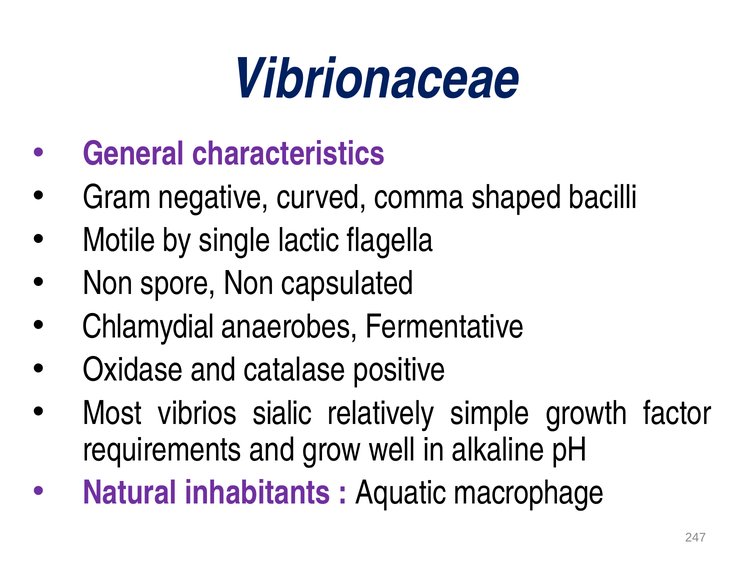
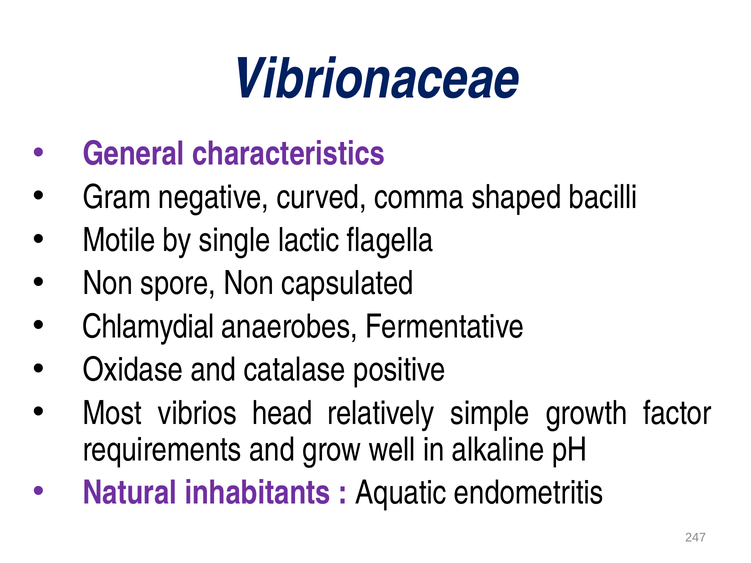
sialic: sialic -> head
macrophage: macrophage -> endometritis
